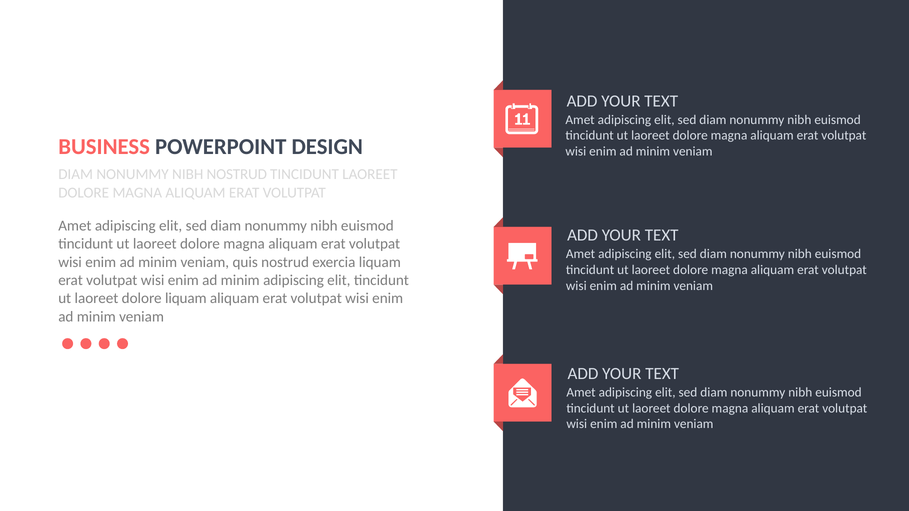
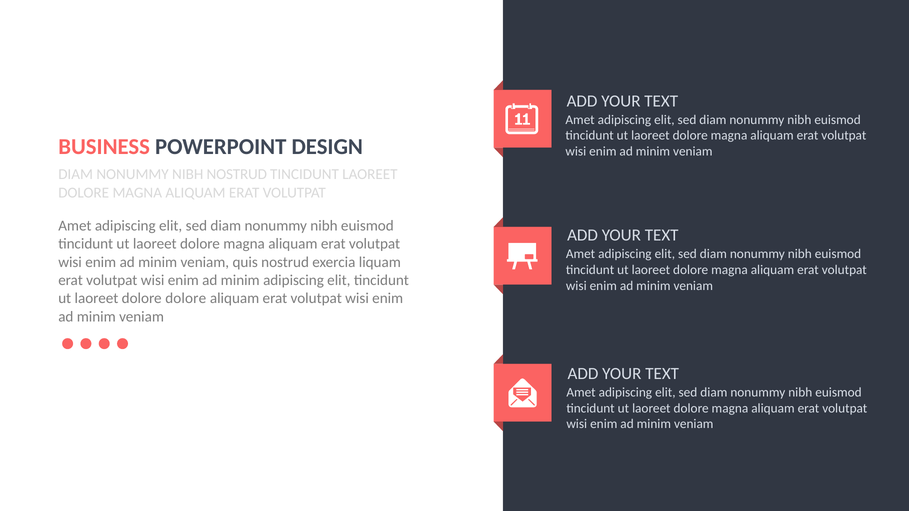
dolore liquam: liquam -> dolore
